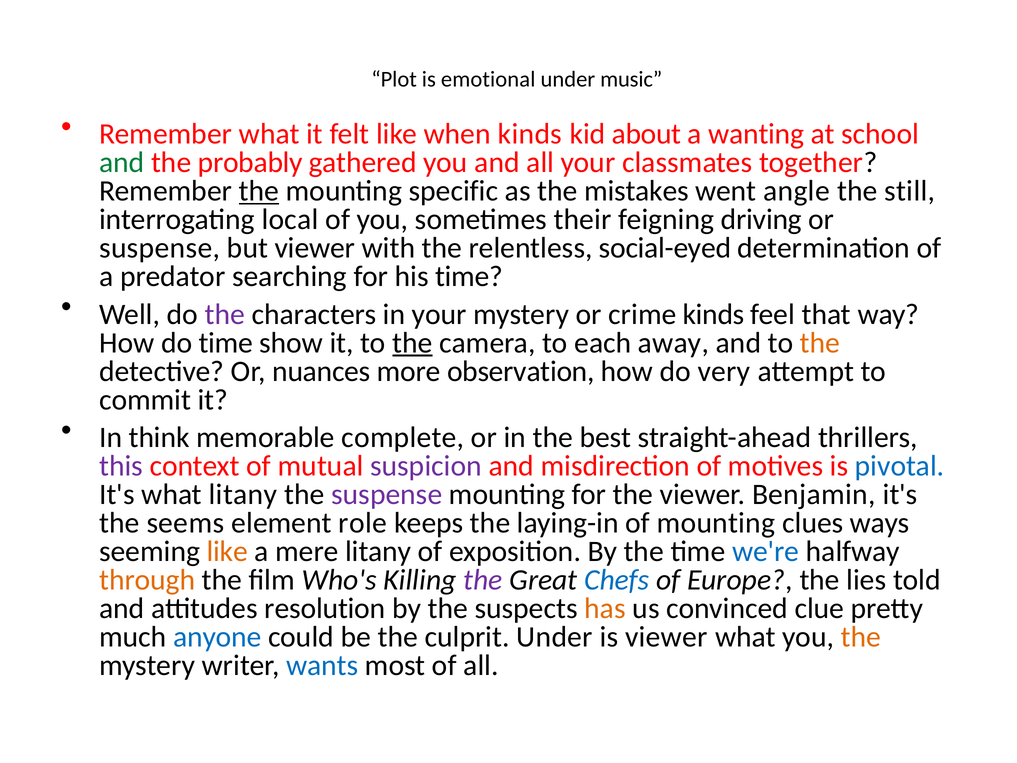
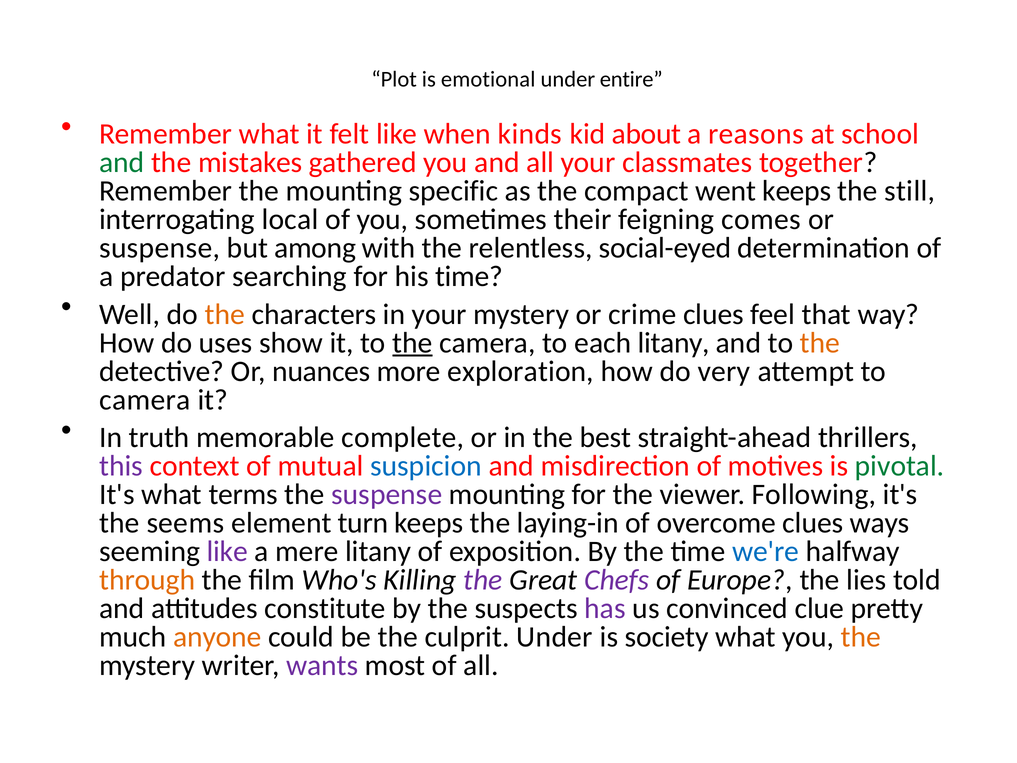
music: music -> entire
wanting: wanting -> reasons
probably: probably -> mistakes
the at (259, 191) underline: present -> none
mistakes: mistakes -> compact
went angle: angle -> keeps
driving: driving -> comes
but viewer: viewer -> among
the at (225, 314) colour: purple -> orange
crime kinds: kinds -> clues
do time: time -> uses
each away: away -> litany
observation: observation -> exploration
commit at (145, 400): commit -> camera
think: think -> truth
suspicion colour: purple -> blue
pivotal colour: blue -> green
what litany: litany -> terms
Benjamin: Benjamin -> Following
role: role -> turn
of mounting: mounting -> overcome
like at (227, 551) colour: orange -> purple
Chefs colour: blue -> purple
resolution: resolution -> constitute
has colour: orange -> purple
anyone colour: blue -> orange
is viewer: viewer -> society
wants colour: blue -> purple
